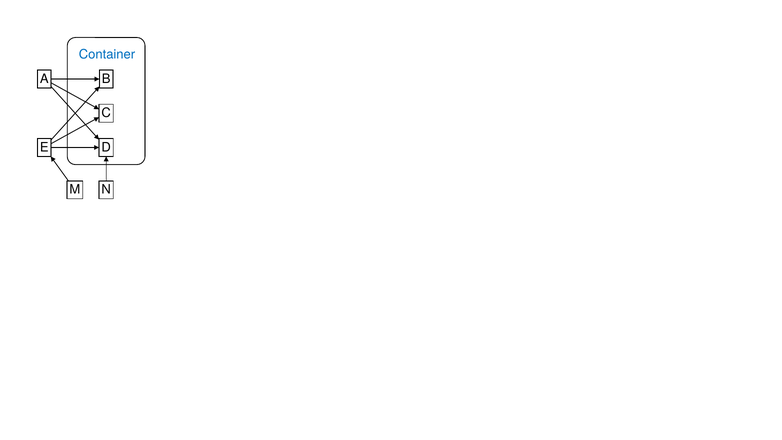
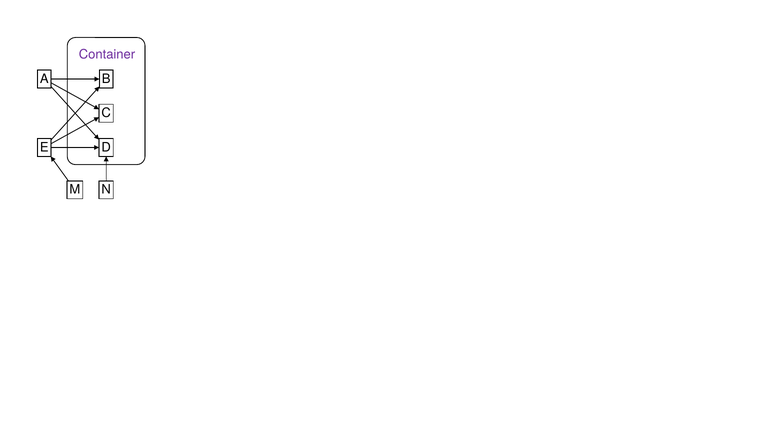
Container colour: blue -> purple
